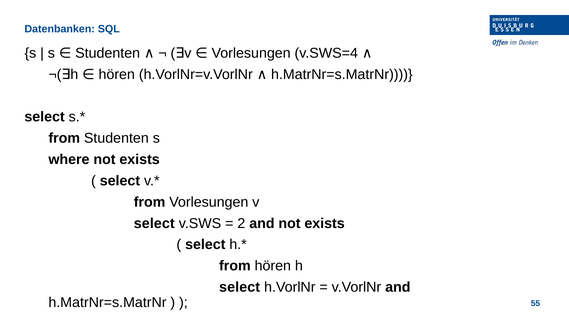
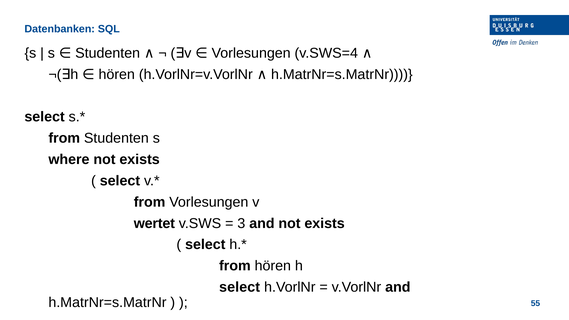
select at (154, 223): select -> wertet
2: 2 -> 3
